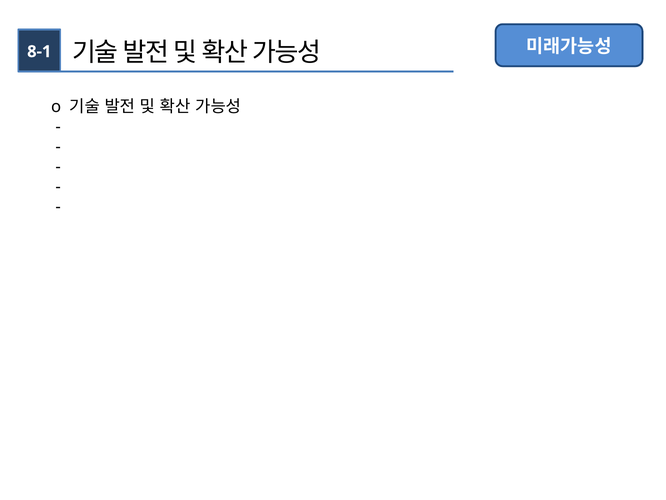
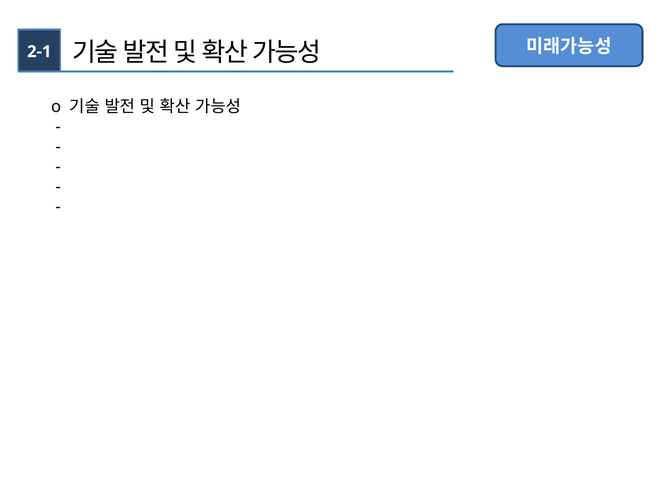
8-1: 8-1 -> 2-1
